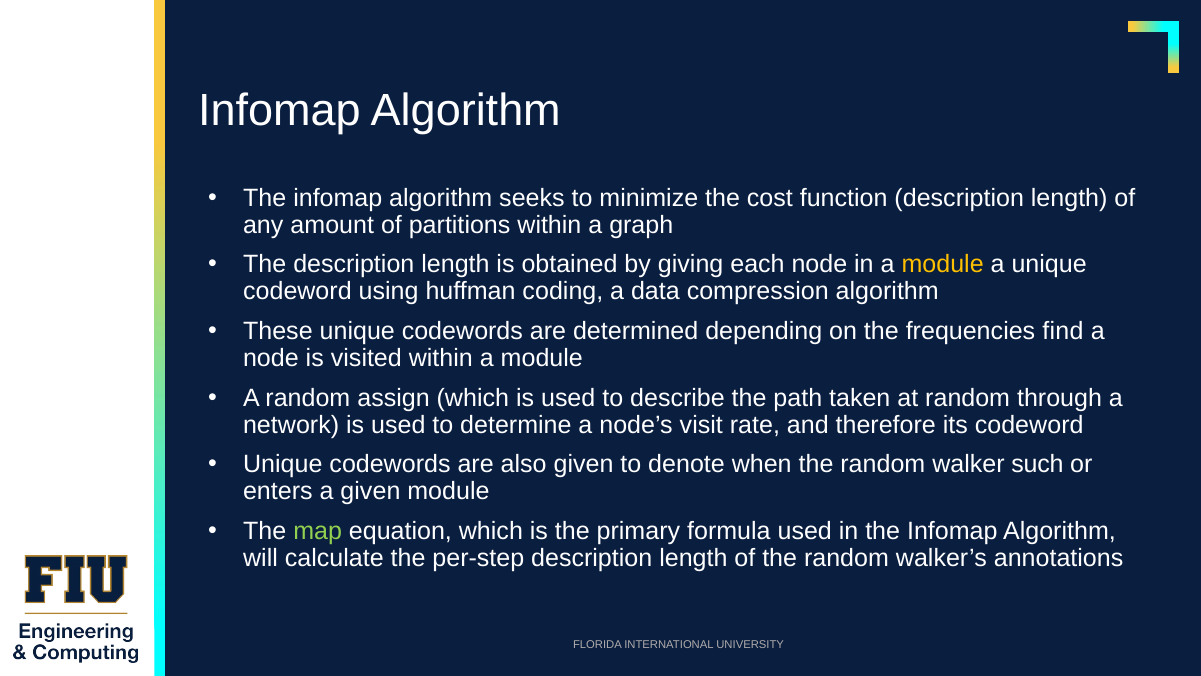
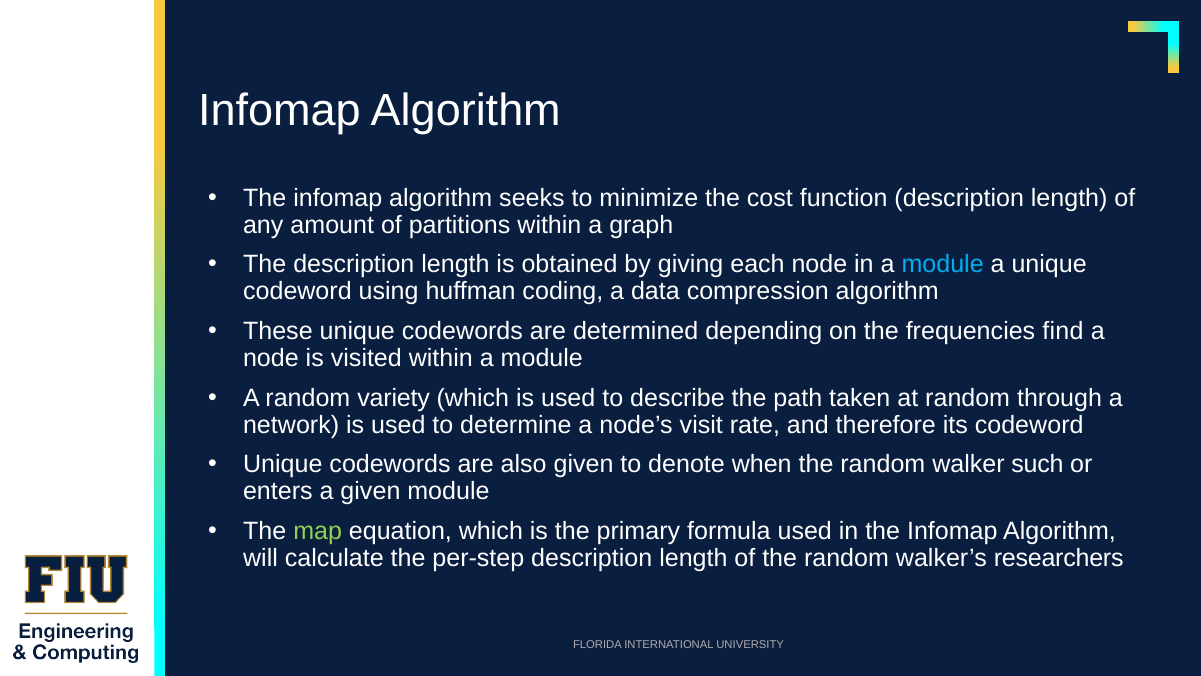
module at (943, 264) colour: yellow -> light blue
assign: assign -> variety
annotations: annotations -> researchers
